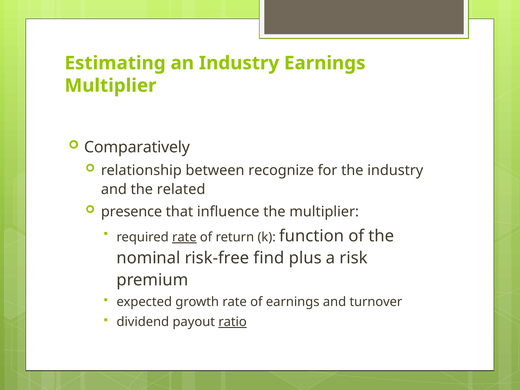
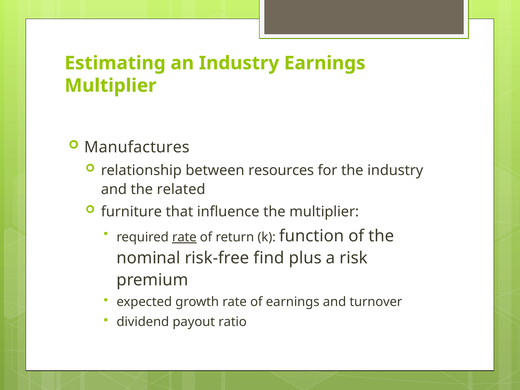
Comparatively: Comparatively -> Manufactures
recognize: recognize -> resources
presence: presence -> furniture
ratio underline: present -> none
